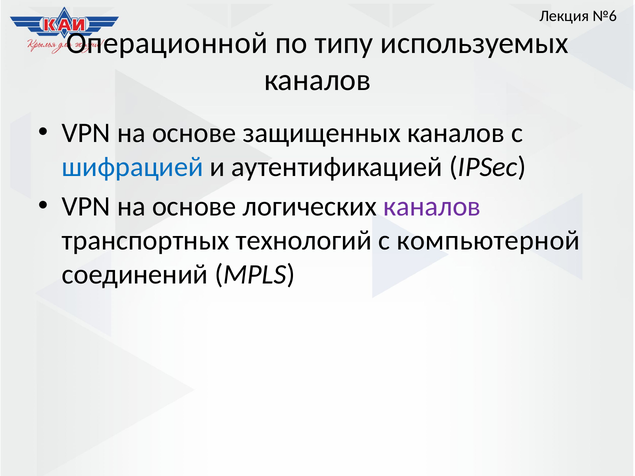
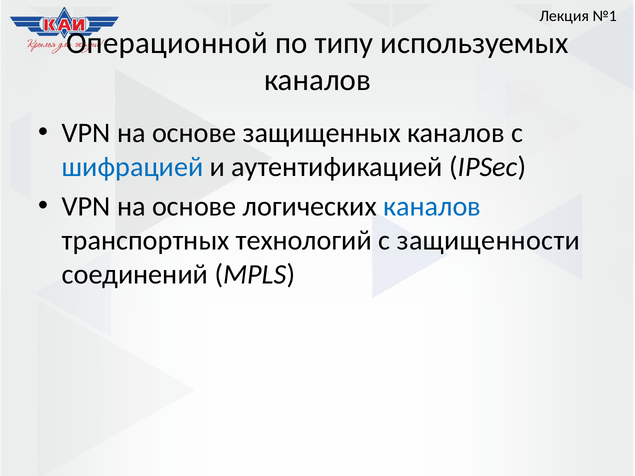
№6: №6 -> №1
каналов at (432, 207) colour: purple -> blue
компьютерной: компьютерной -> защищенности
